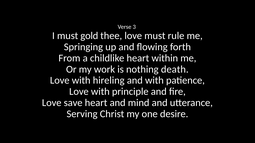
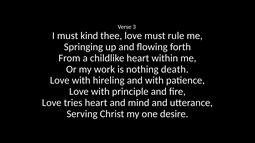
gold: gold -> kind
save: save -> tries
